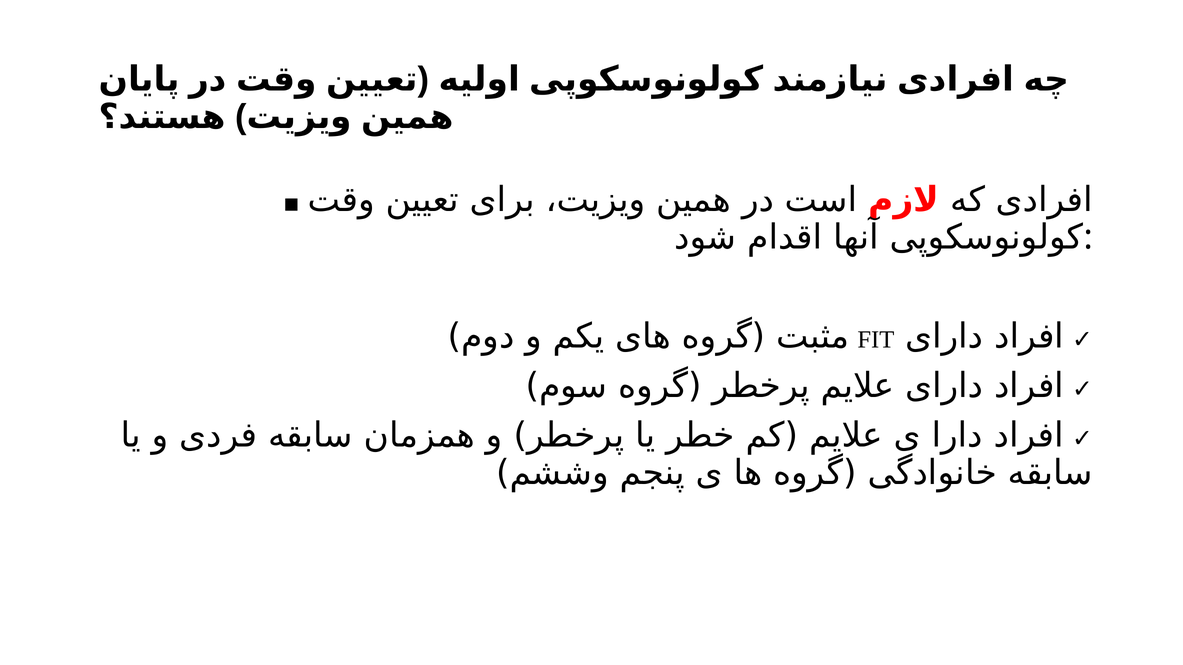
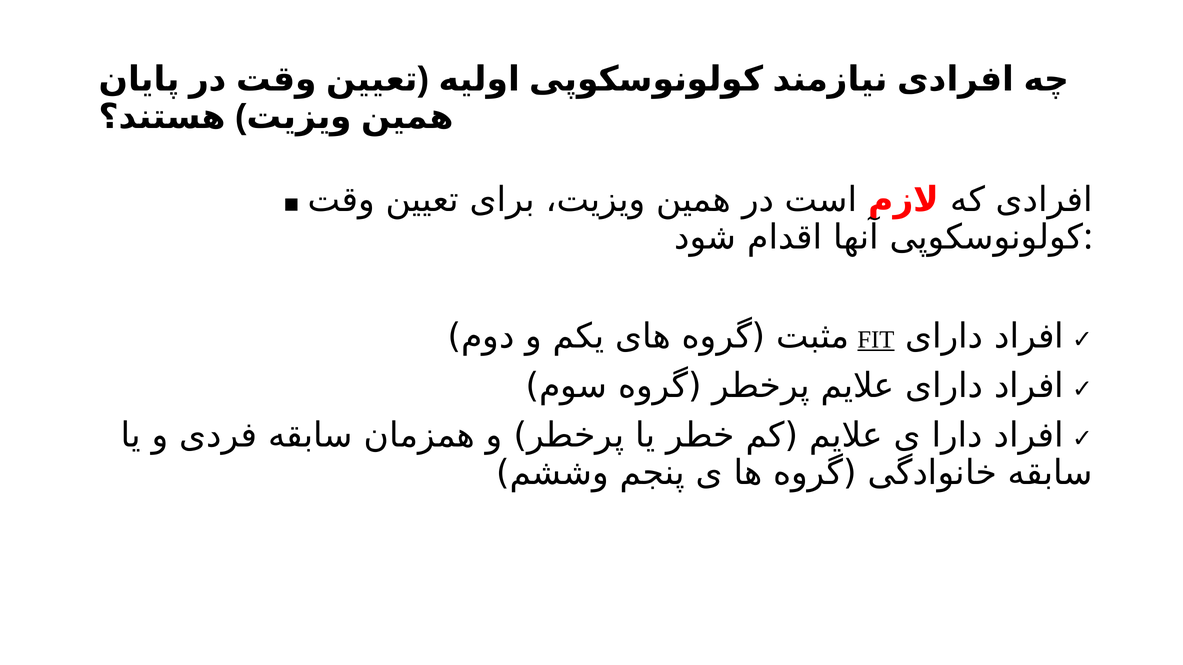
FIT underline: none -> present
